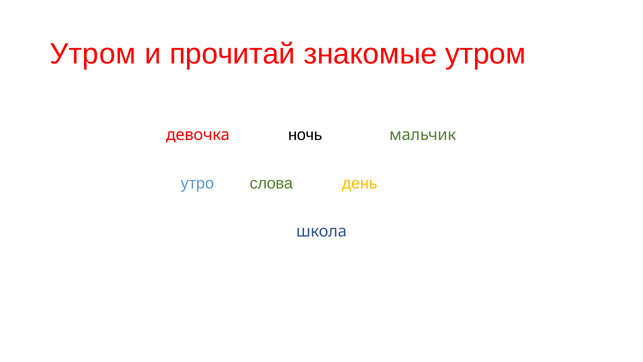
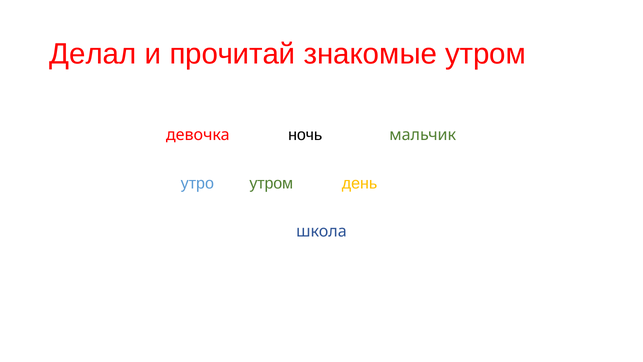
Утром at (93, 54): Утром -> Делал
утро слова: слова -> утром
